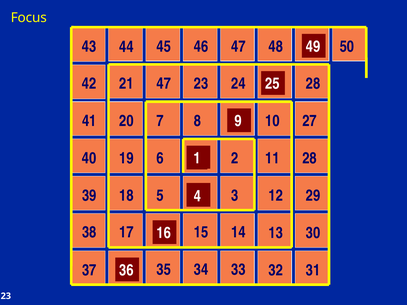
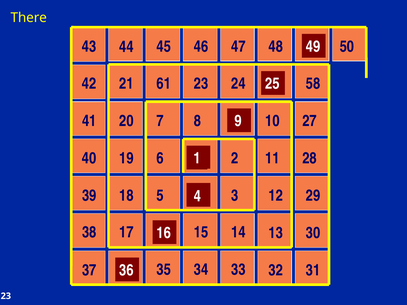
Focus: Focus -> There
21 47: 47 -> 61
28 at (313, 84): 28 -> 58
